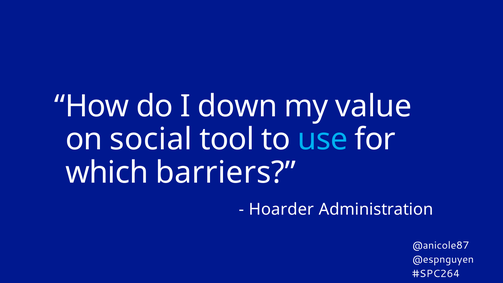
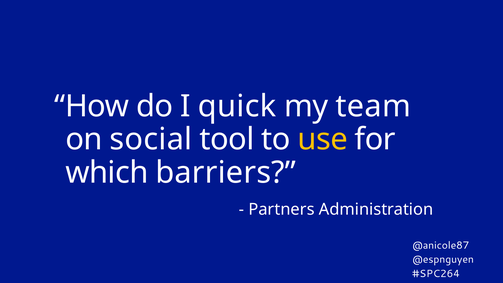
down: down -> quick
value: value -> team
use colour: light blue -> yellow
Hoarder: Hoarder -> Partners
